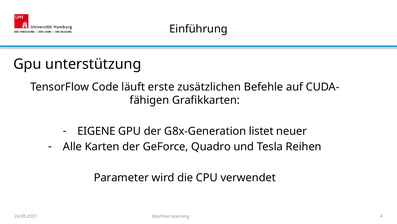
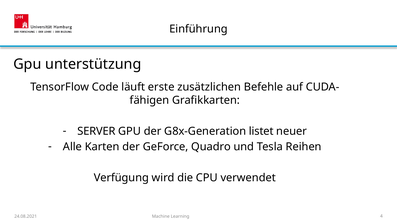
EIGENE: EIGENE -> SERVER
Parameter: Parameter -> Verfügung
